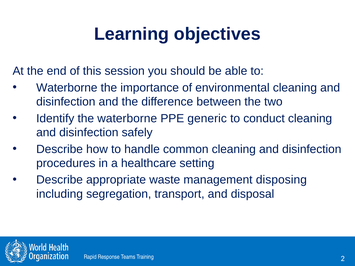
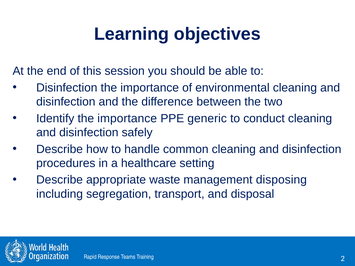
Waterborne at (67, 88): Waterborne -> Disinfection
Identify the waterborne: waterborne -> importance
